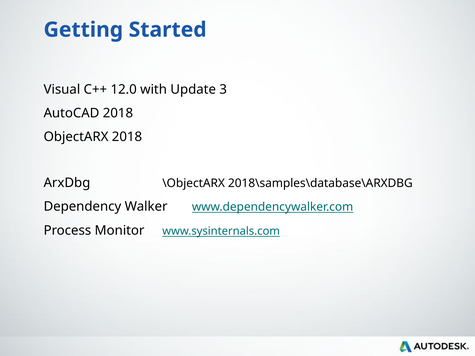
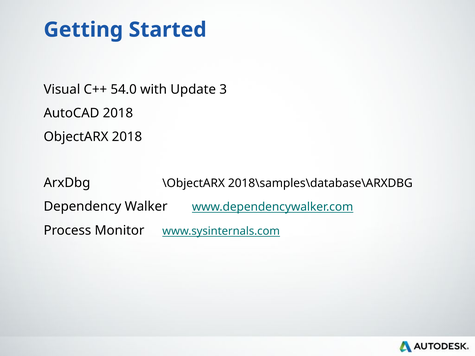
12.0: 12.0 -> 54.0
